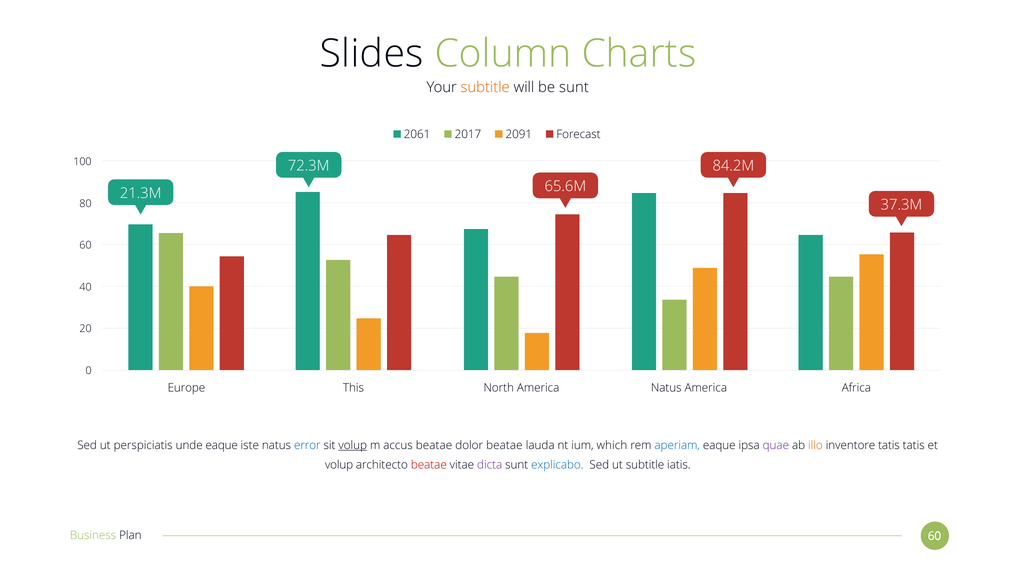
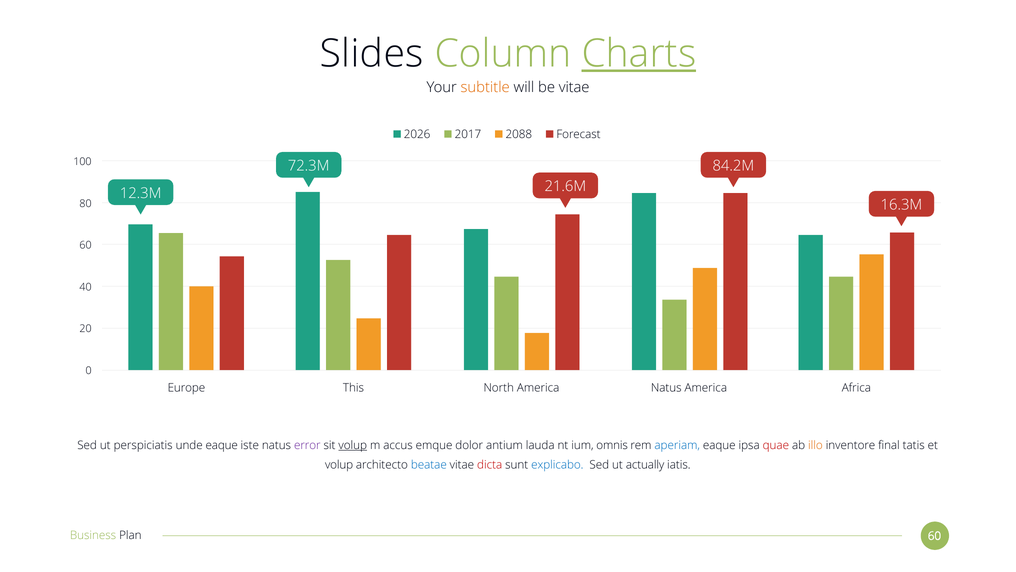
Charts underline: none -> present
be sunt: sunt -> vitae
2061: 2061 -> 2026
2091: 2091 -> 2088
65.6M: 65.6M -> 21.6M
21.3M: 21.3M -> 12.3M
37.3M: 37.3M -> 16.3M
error colour: blue -> purple
accus beatae: beatae -> emque
dolor beatae: beatae -> antium
which: which -> omnis
quae colour: purple -> red
inventore tatis: tatis -> final
beatae at (429, 464) colour: red -> blue
dicta colour: purple -> red
ut subtitle: subtitle -> actually
